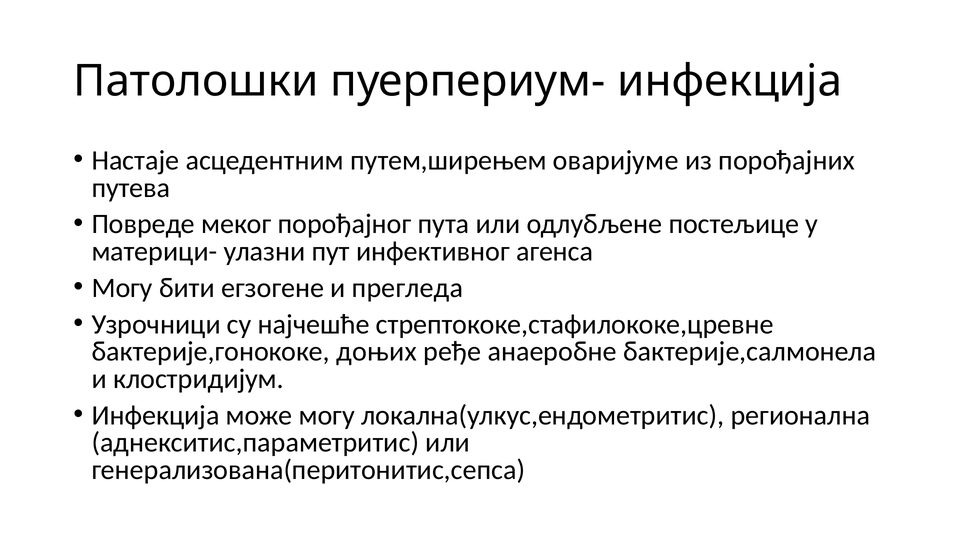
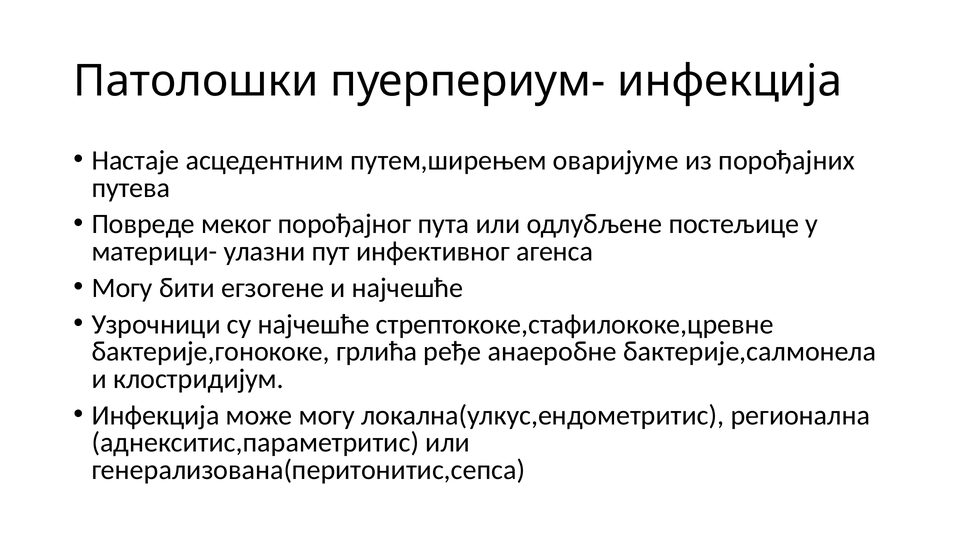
и прегледа: прегледа -> најчешће
доњих: доњих -> грлића
